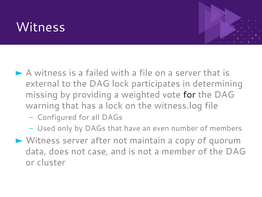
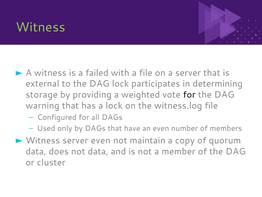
Witness at (41, 27) colour: white -> light green
missing: missing -> storage
server after: after -> even
not case: case -> data
